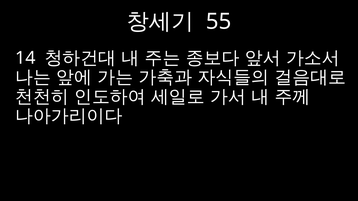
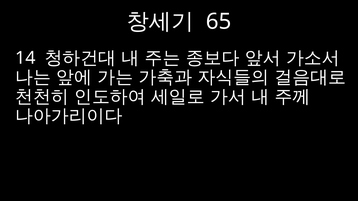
55: 55 -> 65
